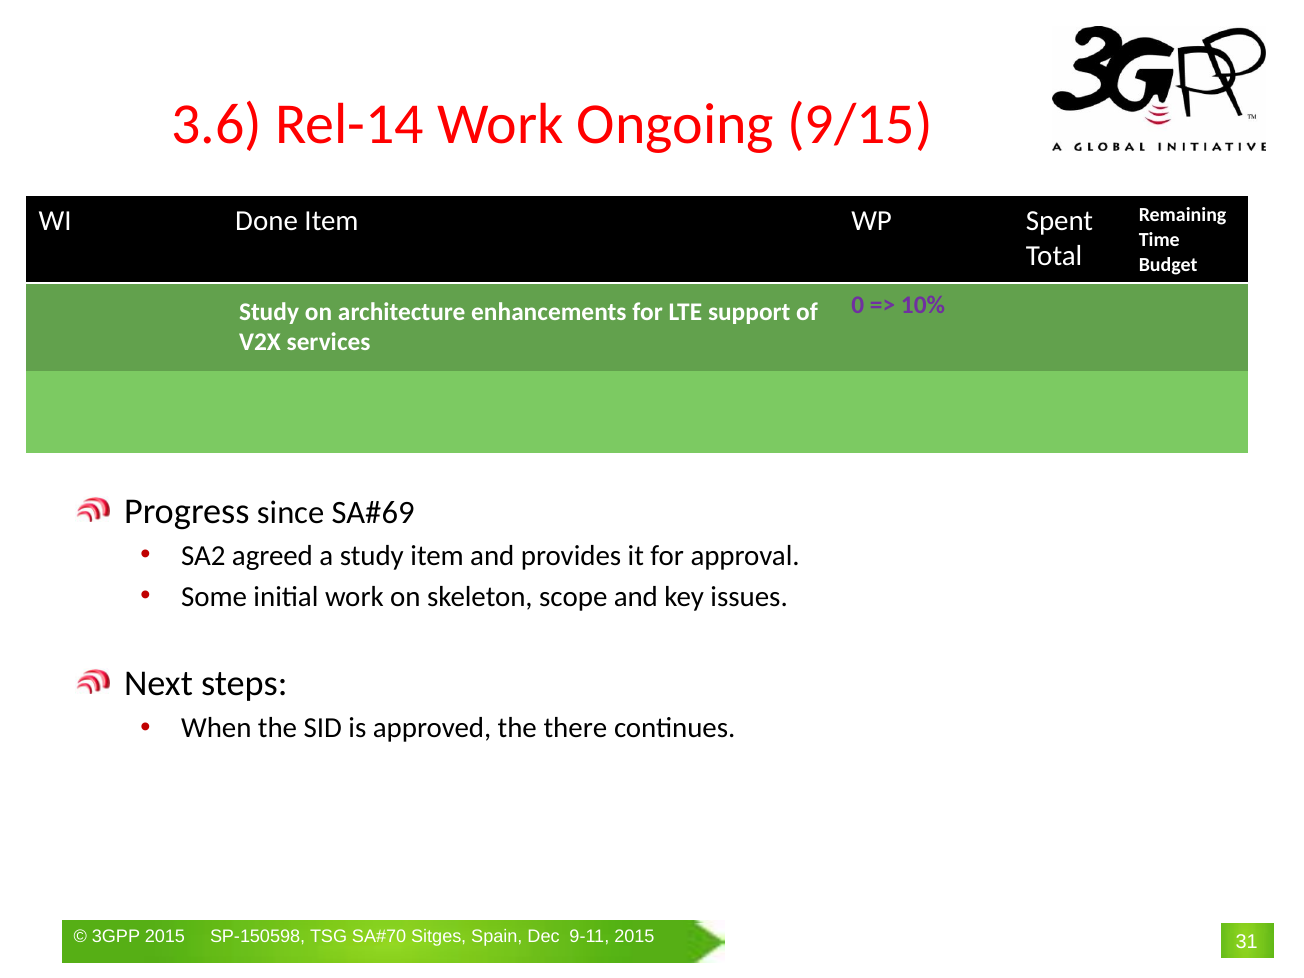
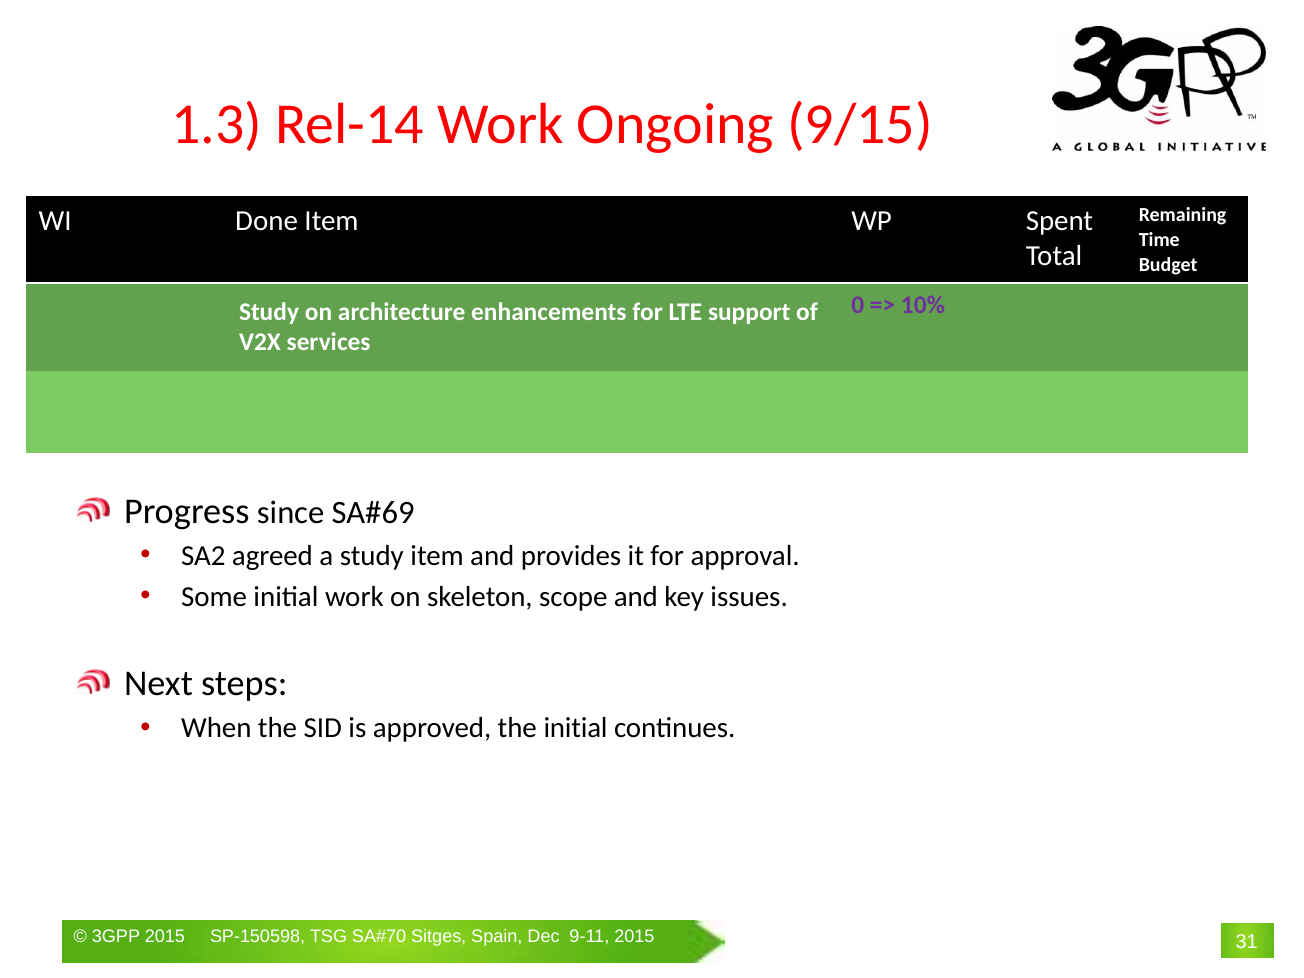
3.6: 3.6 -> 1.3
the there: there -> initial
